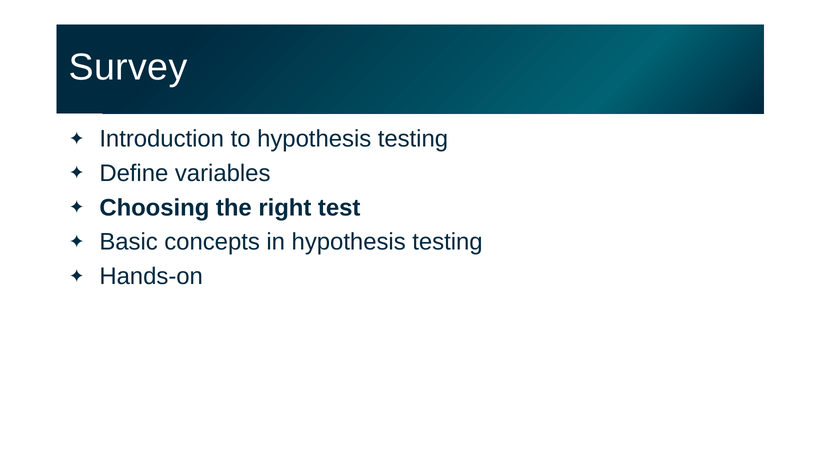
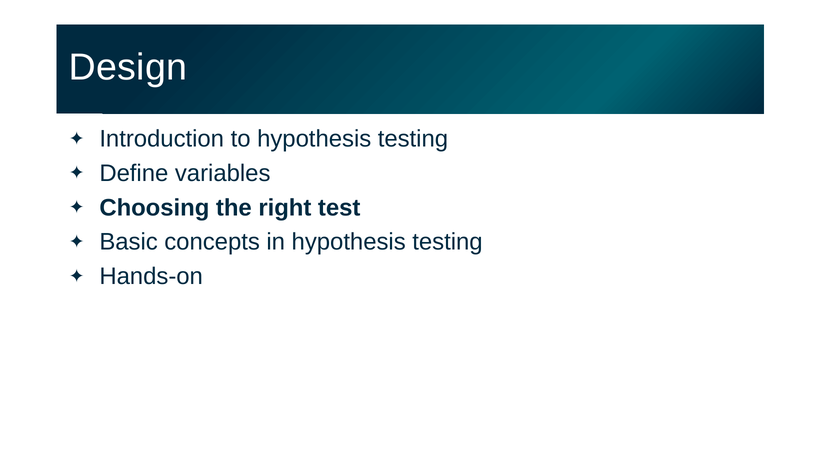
Survey: Survey -> Design
